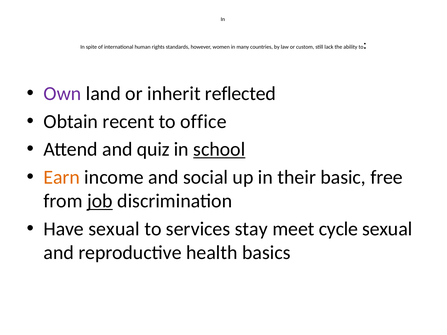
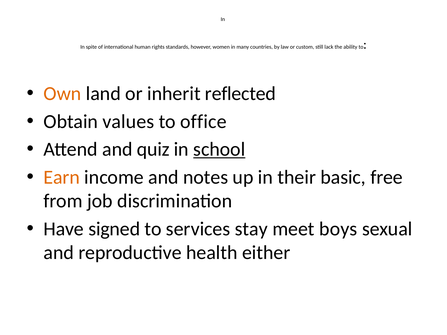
Own colour: purple -> orange
recent: recent -> values
social: social -> notes
job underline: present -> none
Have sexual: sexual -> signed
cycle: cycle -> boys
basics: basics -> either
